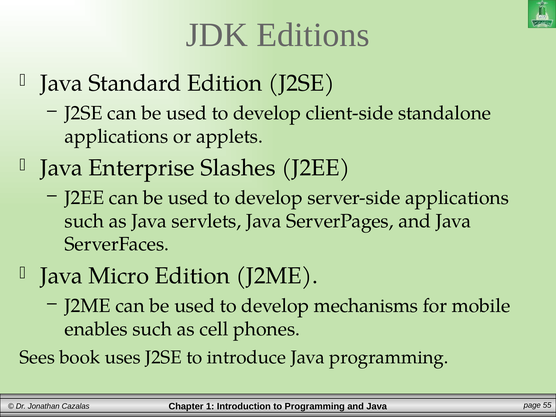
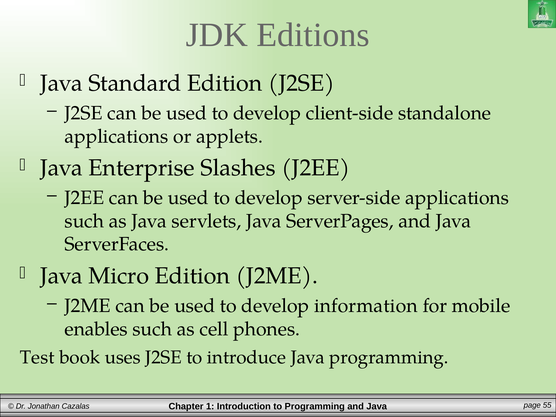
mechanisms: mechanisms -> information
Sees: Sees -> Test
